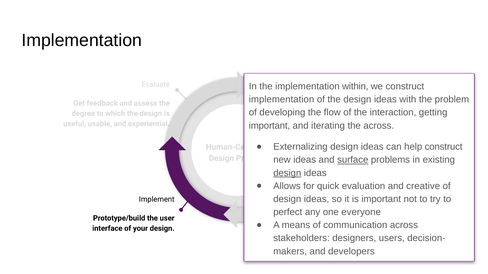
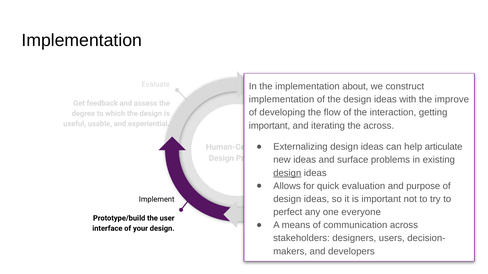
within: within -> about
problem: problem -> improve
help construct: construct -> articulate
surface underline: present -> none
and creative: creative -> purpose
